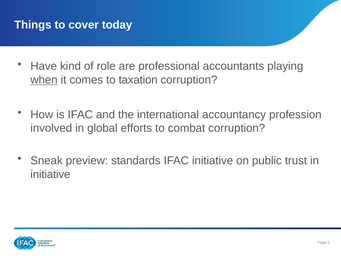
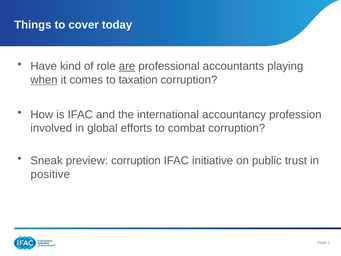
are underline: none -> present
preview standards: standards -> corruption
initiative at (50, 174): initiative -> positive
